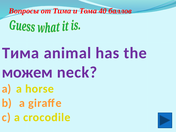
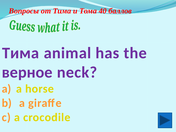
можем: можем -> верное
